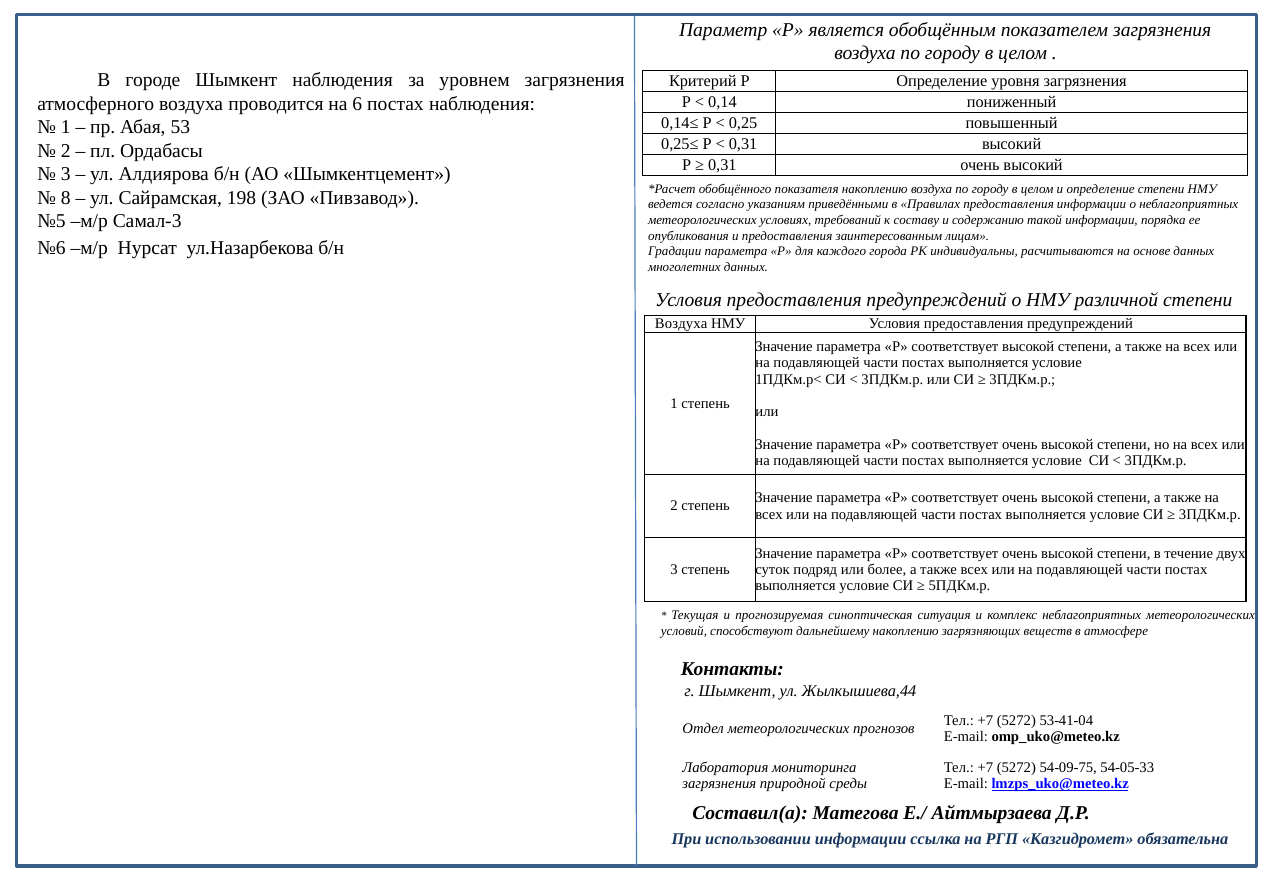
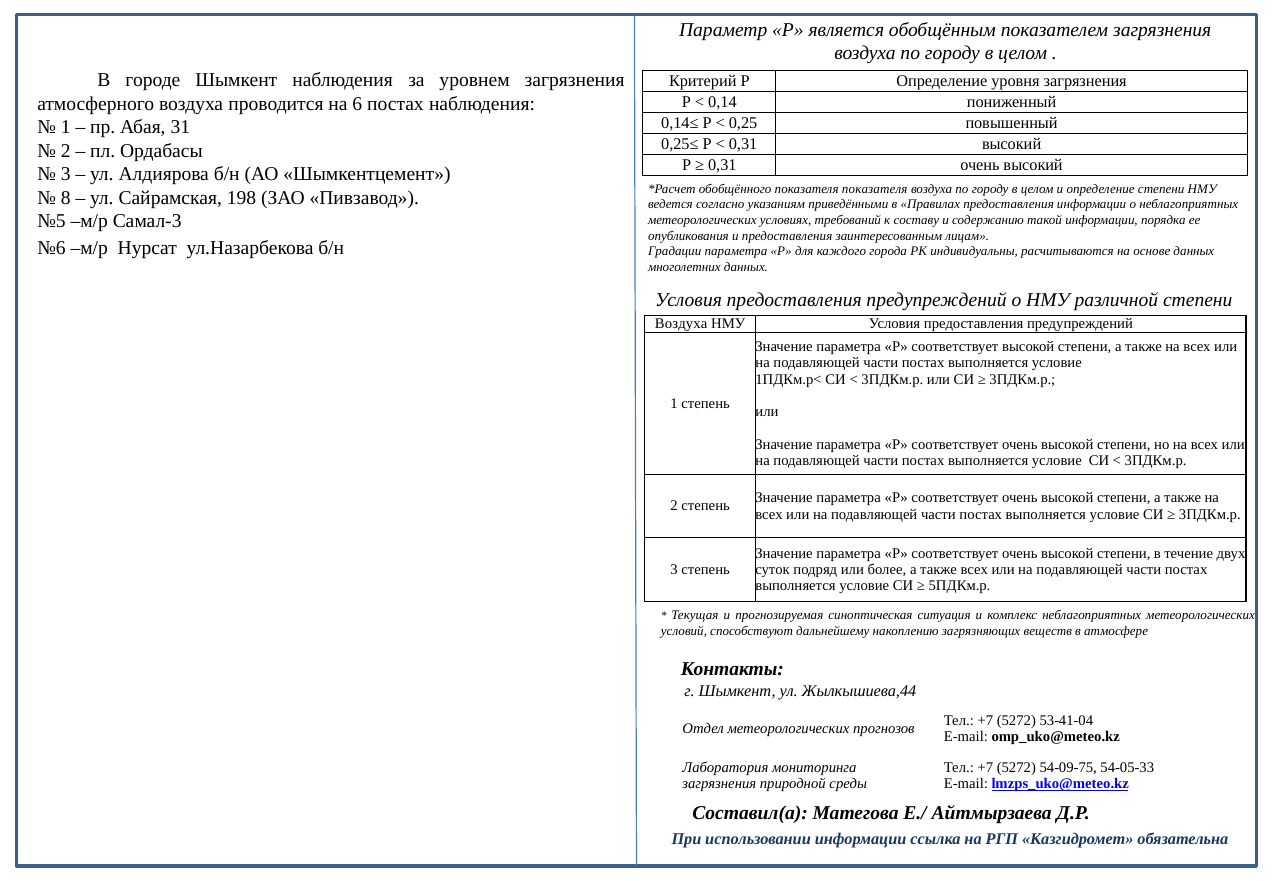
53: 53 -> 31
показателя накоплению: накоплению -> показателя
